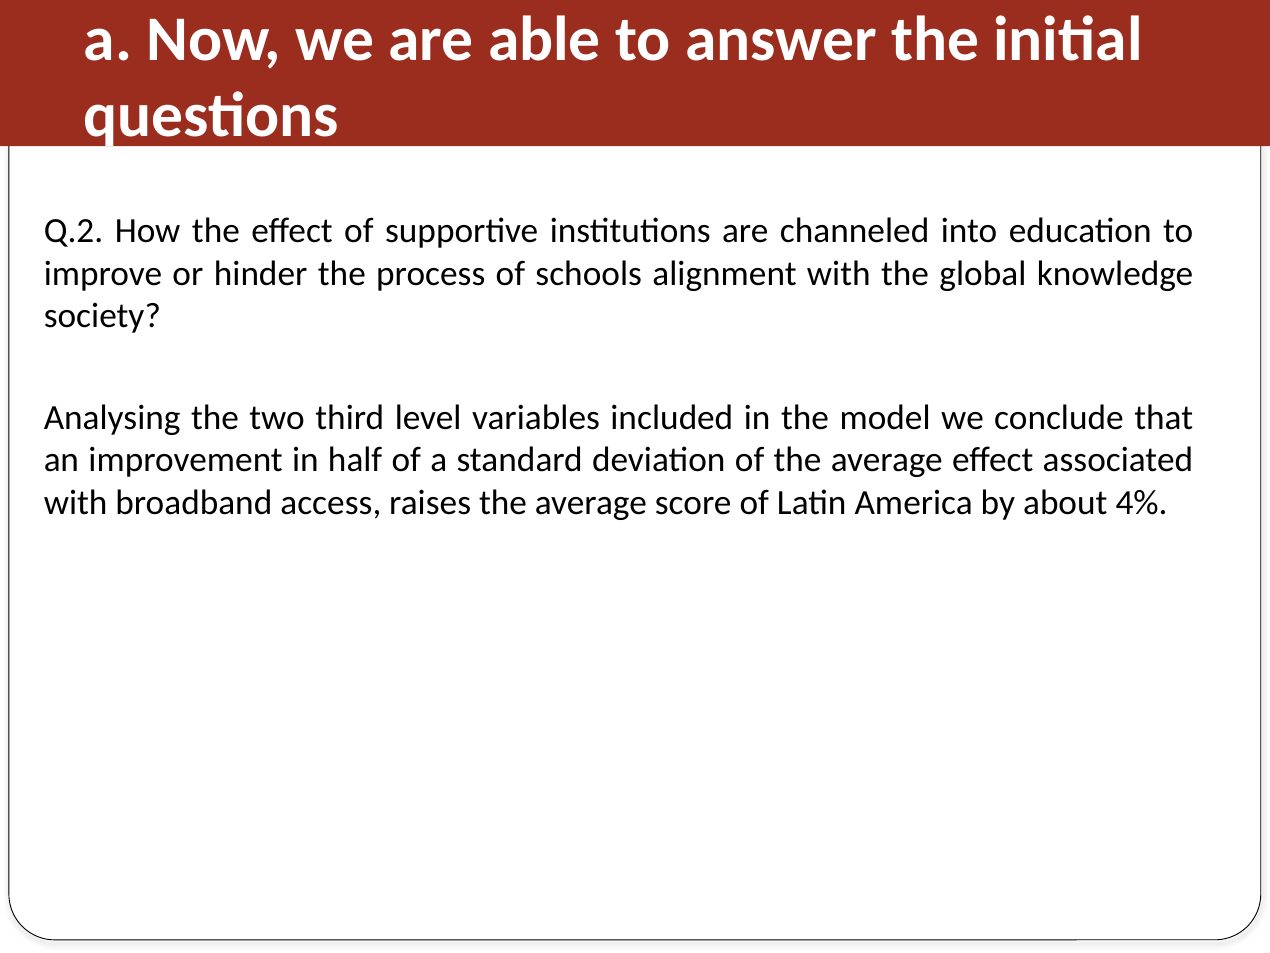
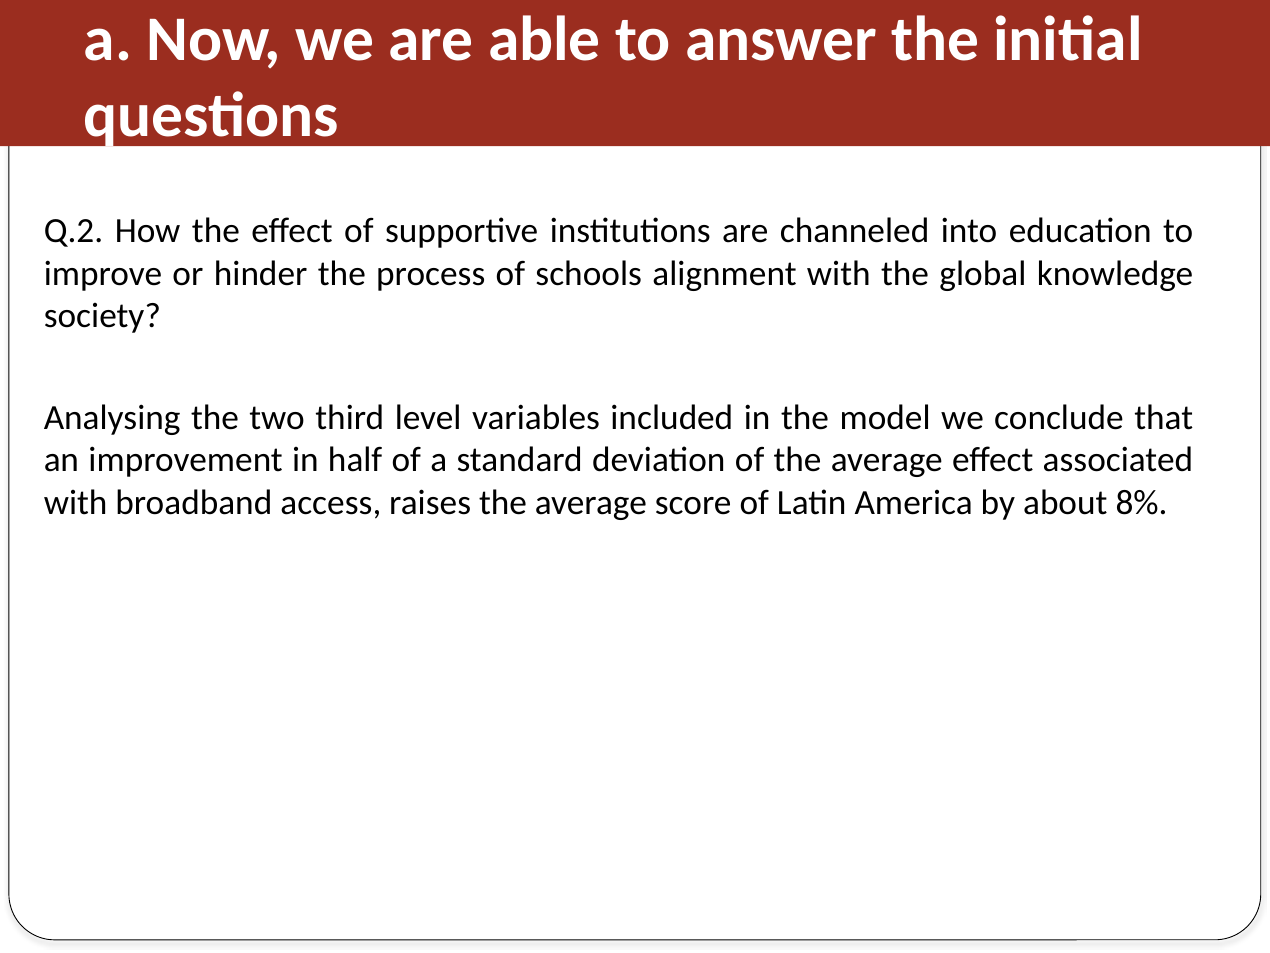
4%: 4% -> 8%
